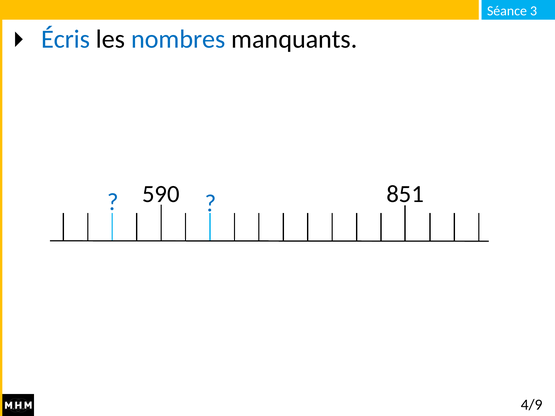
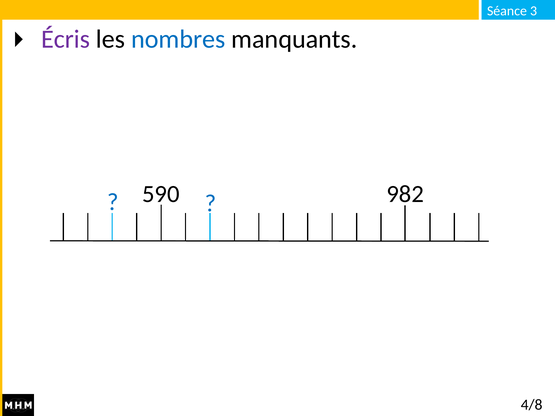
Écris colour: blue -> purple
851: 851 -> 982
4/9: 4/9 -> 4/8
